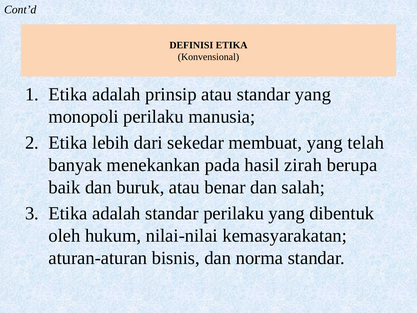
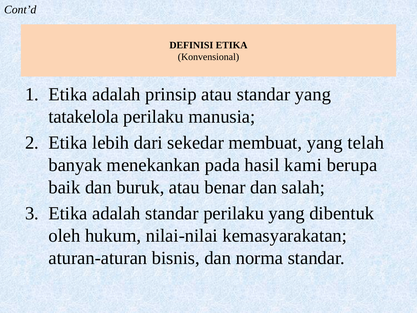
monopoli: monopoli -> tatakelola
zirah: zirah -> kami
